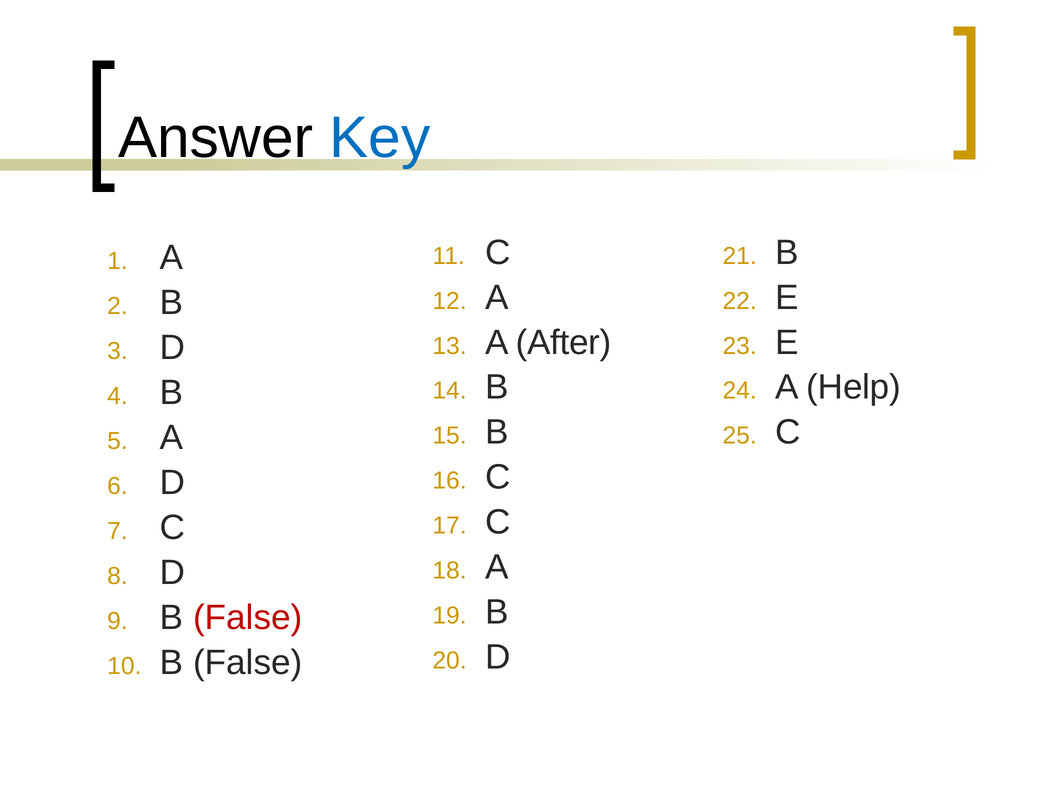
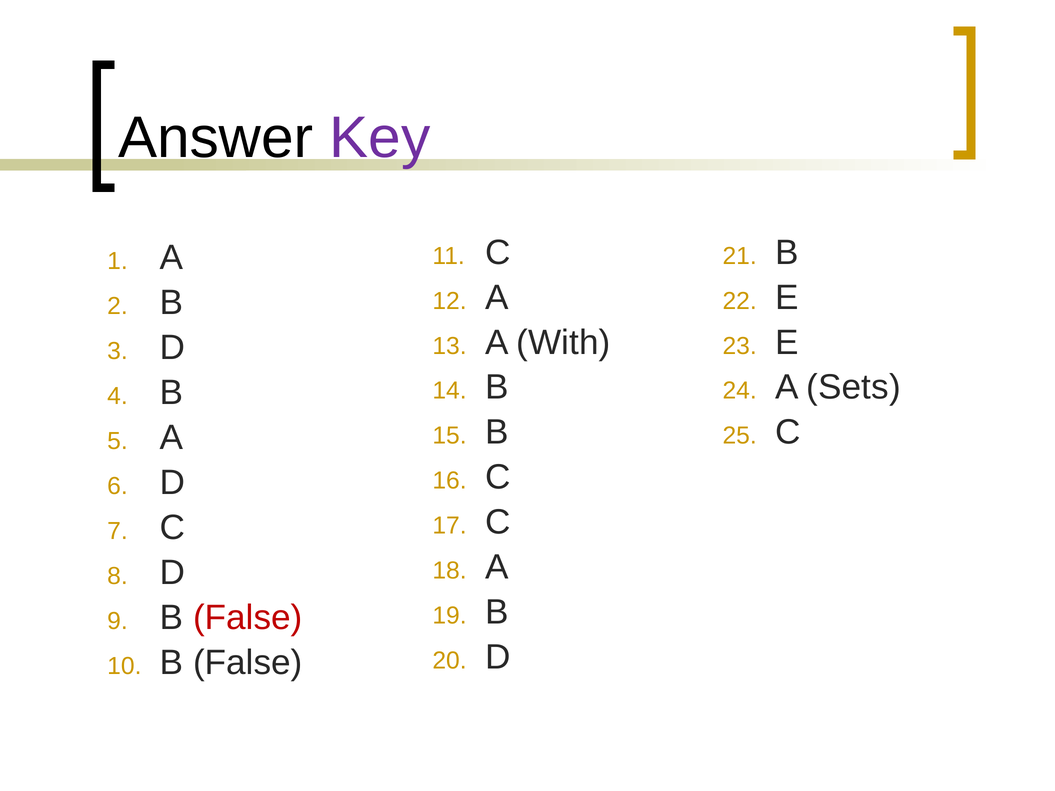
Key colour: blue -> purple
After: After -> With
Help: Help -> Sets
